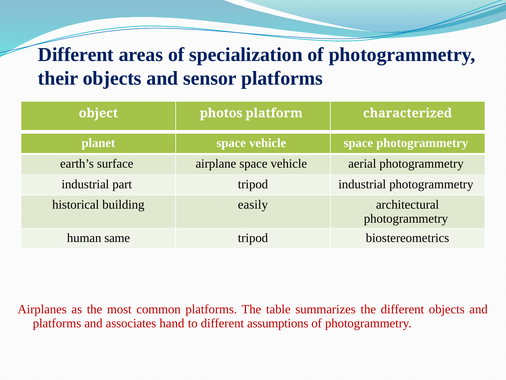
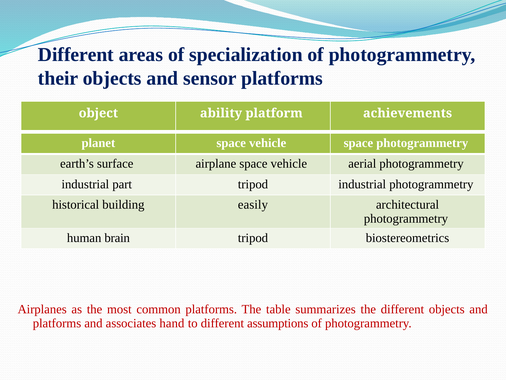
photos: photos -> ability
characterized: characterized -> achievements
same: same -> brain
